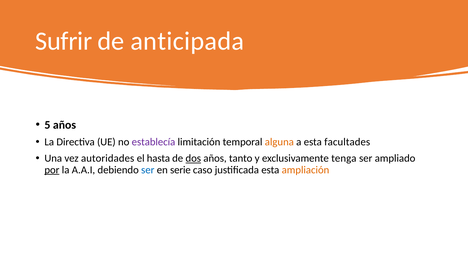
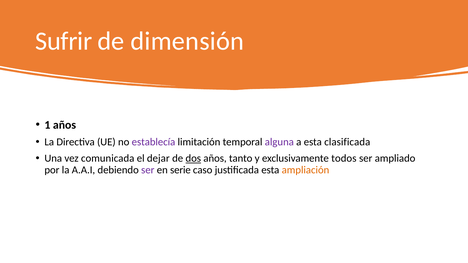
anticipada: anticipada -> dimensión
5: 5 -> 1
alguna colour: orange -> purple
facultades: facultades -> clasificada
autoridades: autoridades -> comunicada
hasta: hasta -> dejar
tenga: tenga -> todos
por underline: present -> none
ser at (148, 170) colour: blue -> purple
